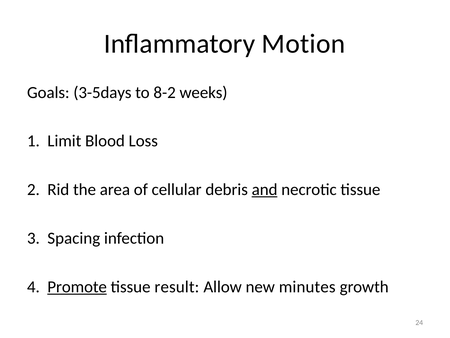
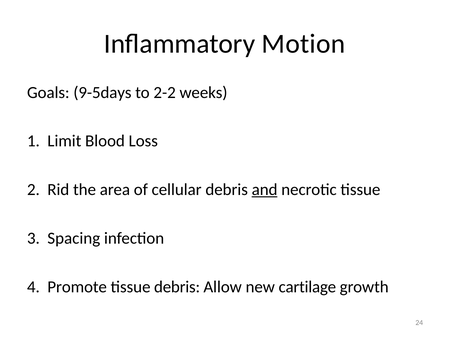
3-5days: 3-5days -> 9-5days
8-2: 8-2 -> 2-2
Promote underline: present -> none
tissue result: result -> debris
minutes: minutes -> cartilage
